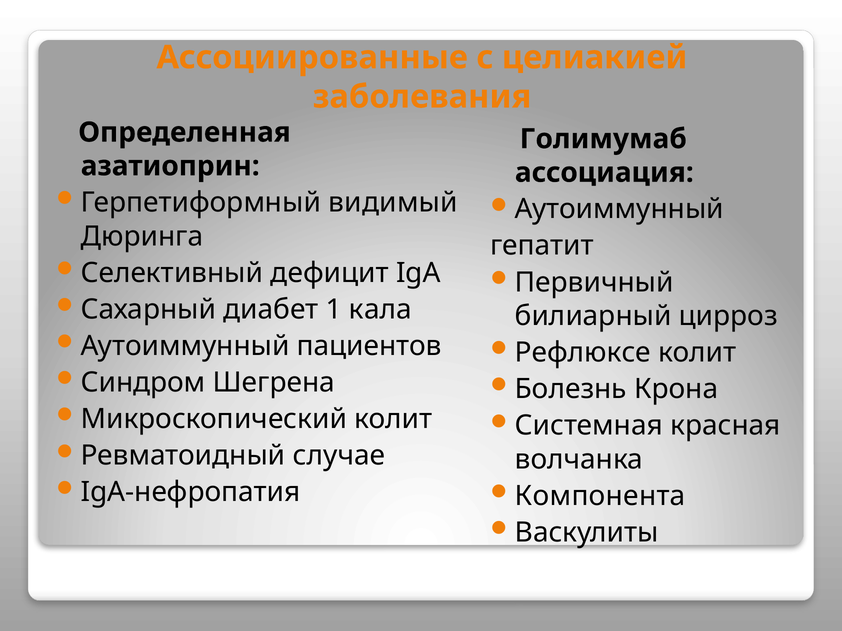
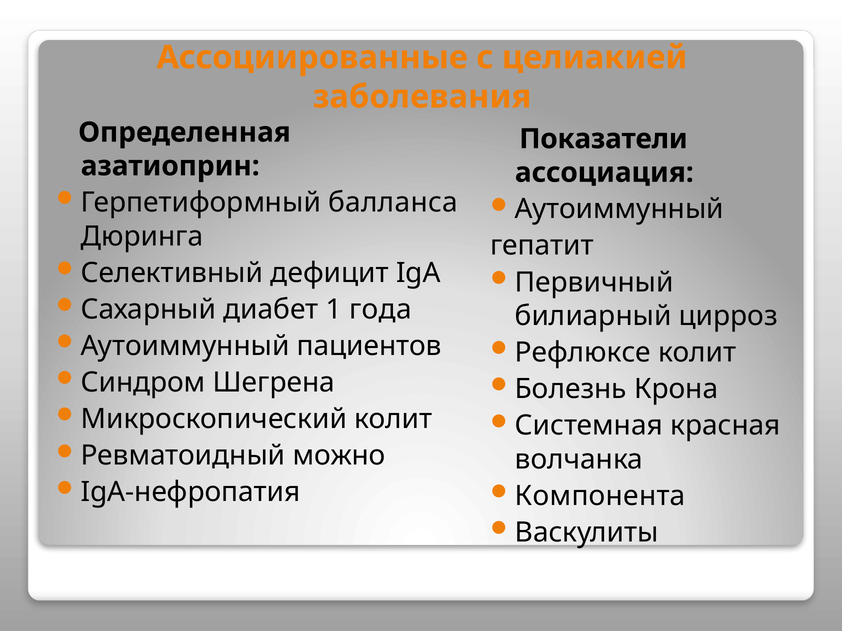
Голимумаб: Голимумаб -> Показатели
видимый: видимый -> балланса
кала: кала -> года
случае: случае -> можно
